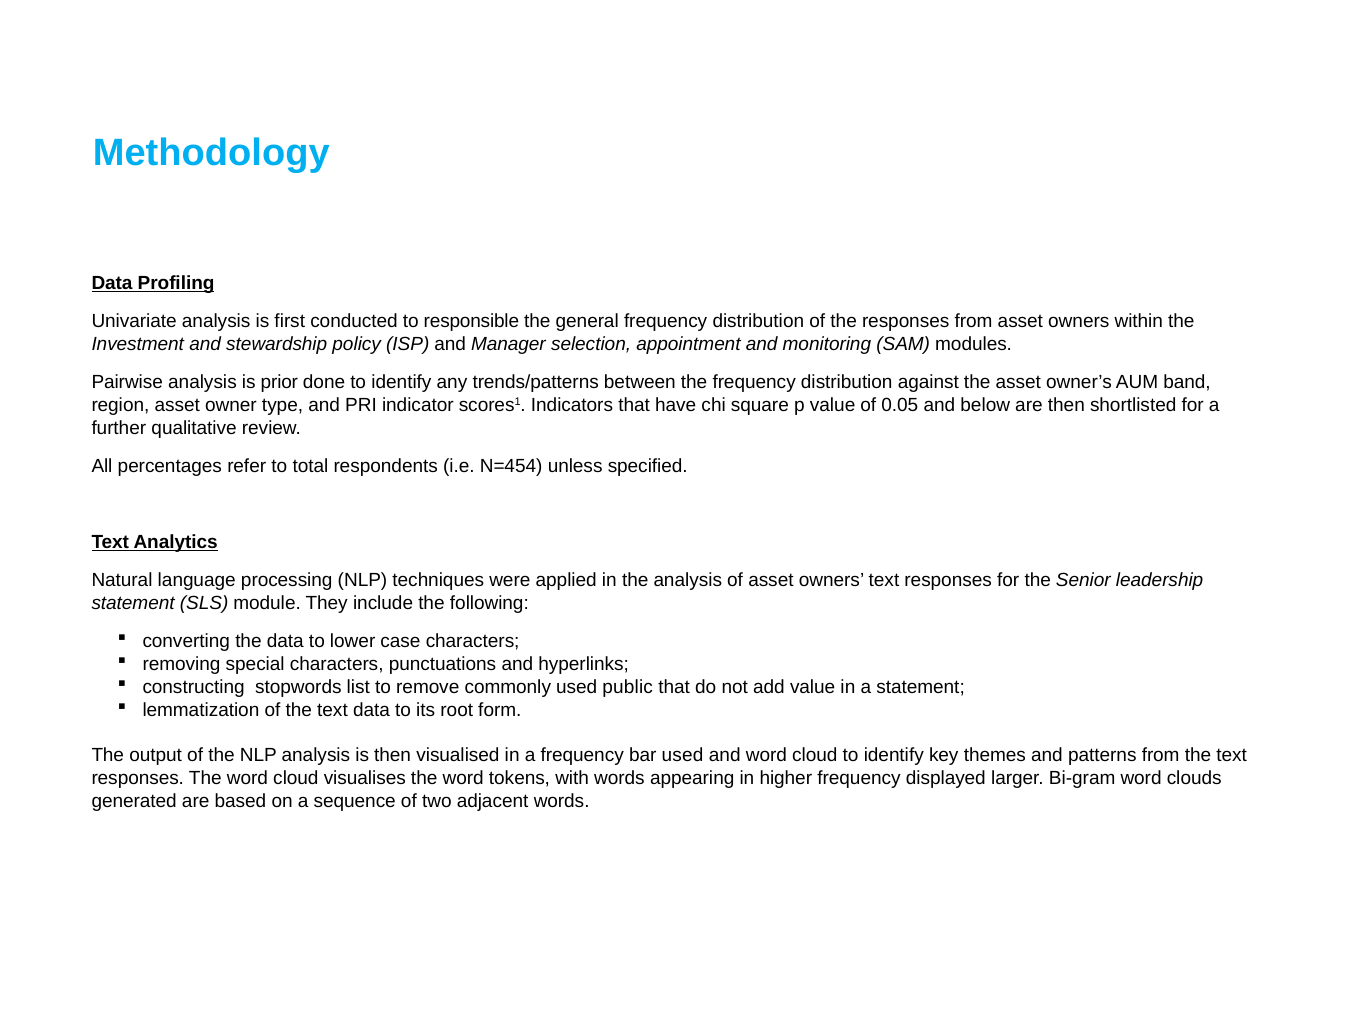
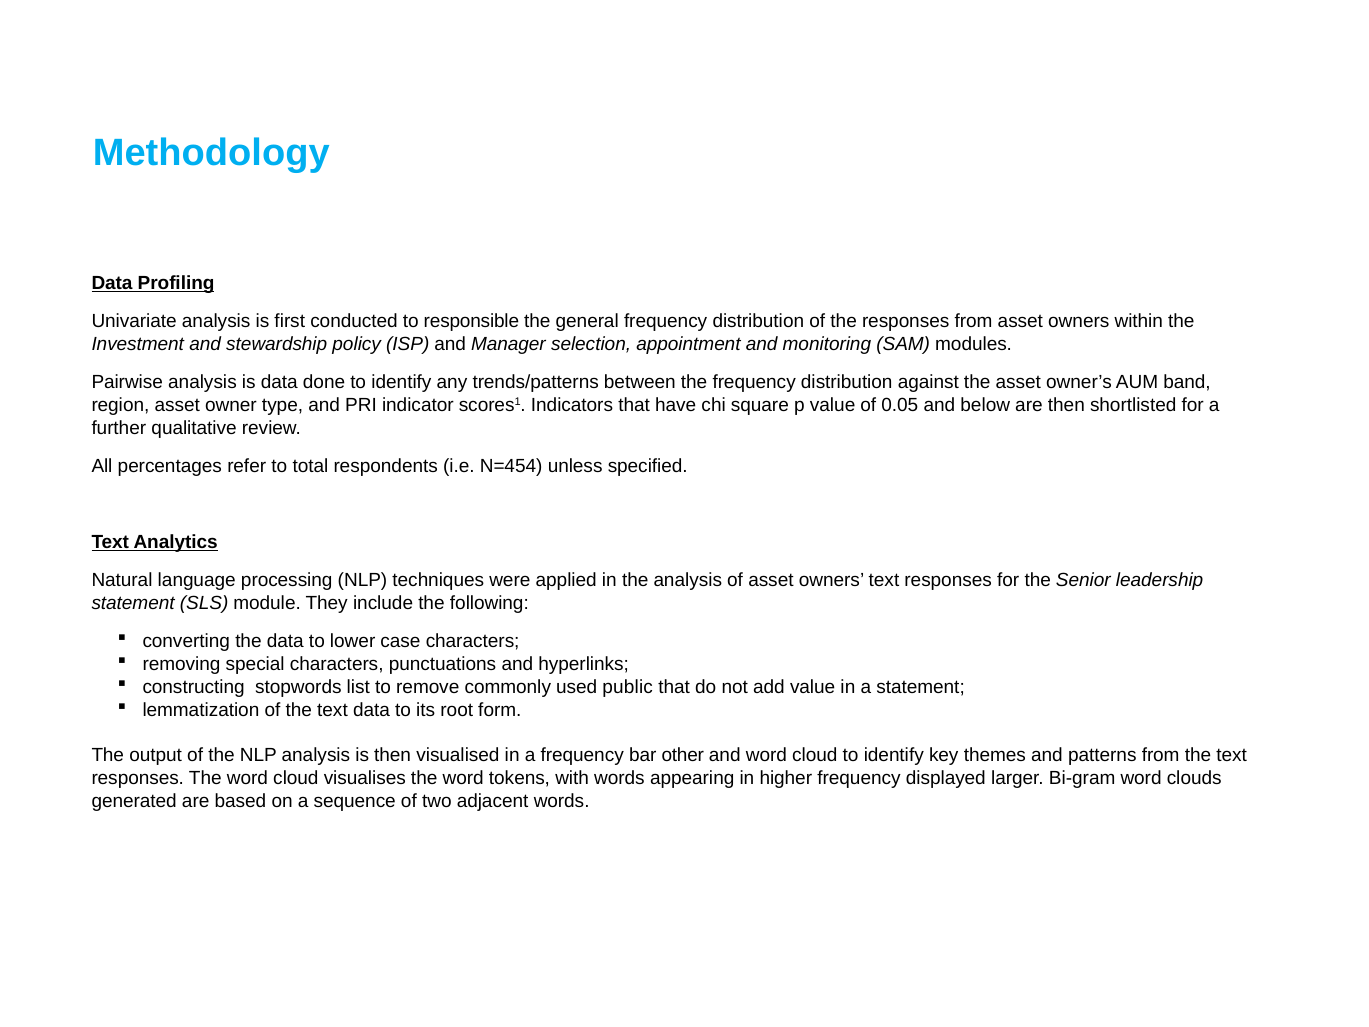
is prior: prior -> data
bar used: used -> other
